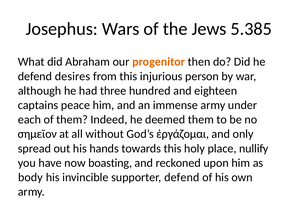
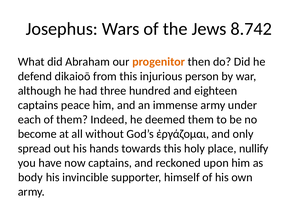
5.385: 5.385 -> 8.742
desires: desires -> dikaioō
σημεῖον: σημεῖον -> become
now boasting: boasting -> captains
supporter defend: defend -> himself
